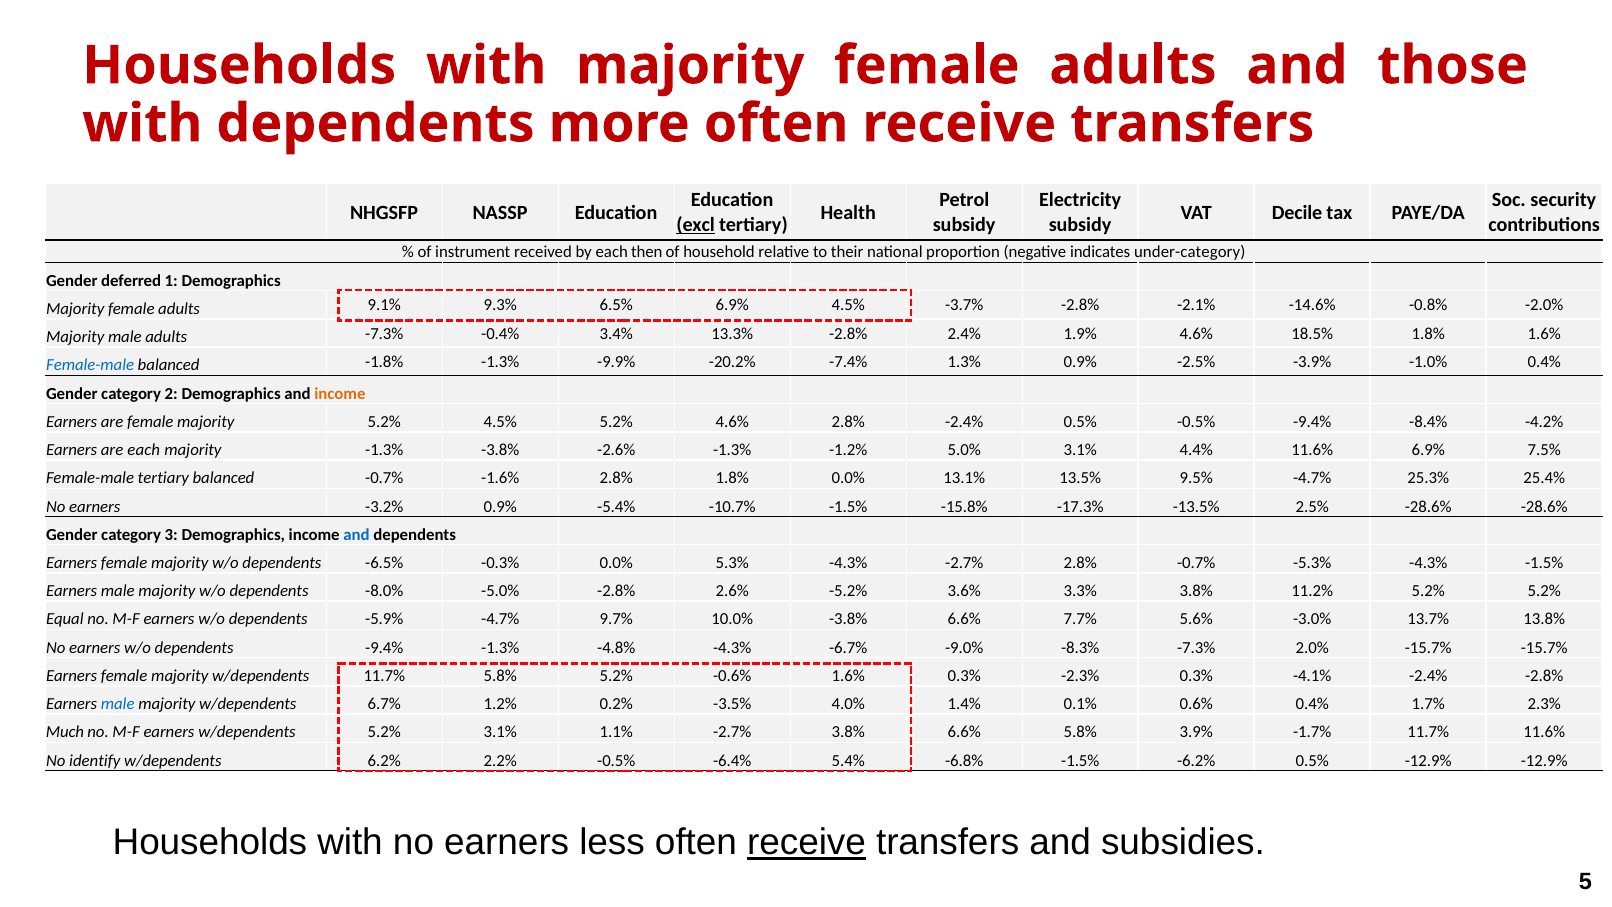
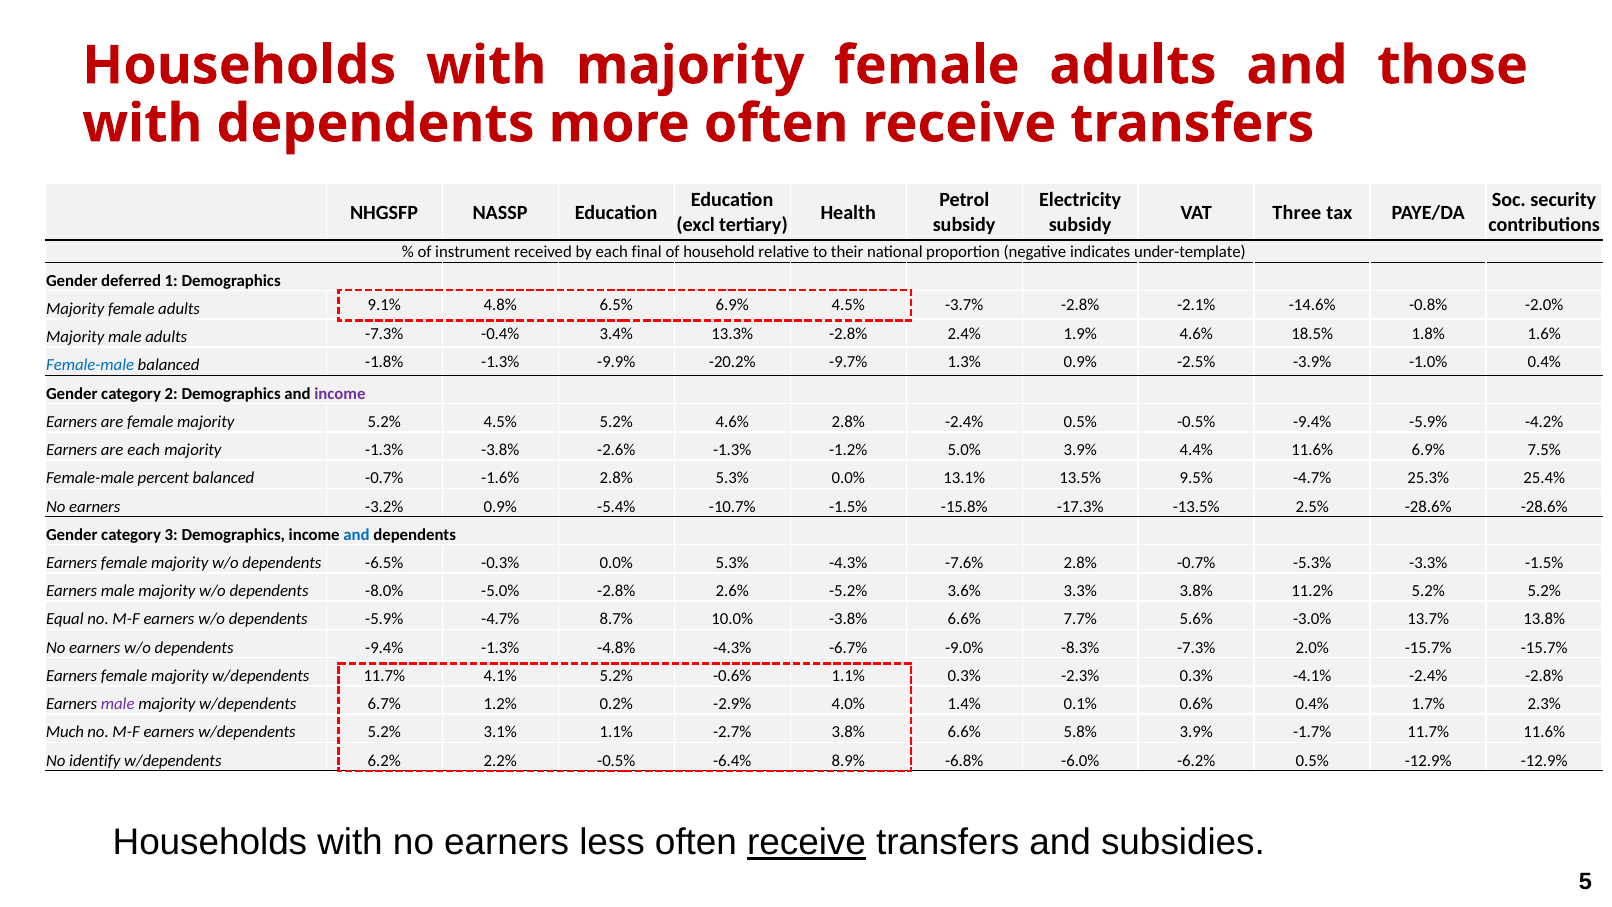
Decile: Decile -> Three
excl underline: present -> none
then: then -> final
under-category: under-category -> under-template
9.3%: 9.3% -> 4.8%
-7.4%: -7.4% -> -9.7%
income at (340, 393) colour: orange -> purple
-9.4% -8.4%: -8.4% -> -5.9%
5.0% 3.1%: 3.1% -> 3.9%
Female-male tertiary: tertiary -> percent
2.8% 1.8%: 1.8% -> 5.3%
-4.3% -2.7%: -2.7% -> -7.6%
-5.3% -4.3%: -4.3% -> -3.3%
9.7%: 9.7% -> 8.7%
11.7% 5.8%: 5.8% -> 4.1%
-0.6% 1.6%: 1.6% -> 1.1%
male at (118, 704) colour: blue -> purple
-3.5%: -3.5% -> -2.9%
5.4%: 5.4% -> 8.9%
-6.8% -1.5%: -1.5% -> -6.0%
